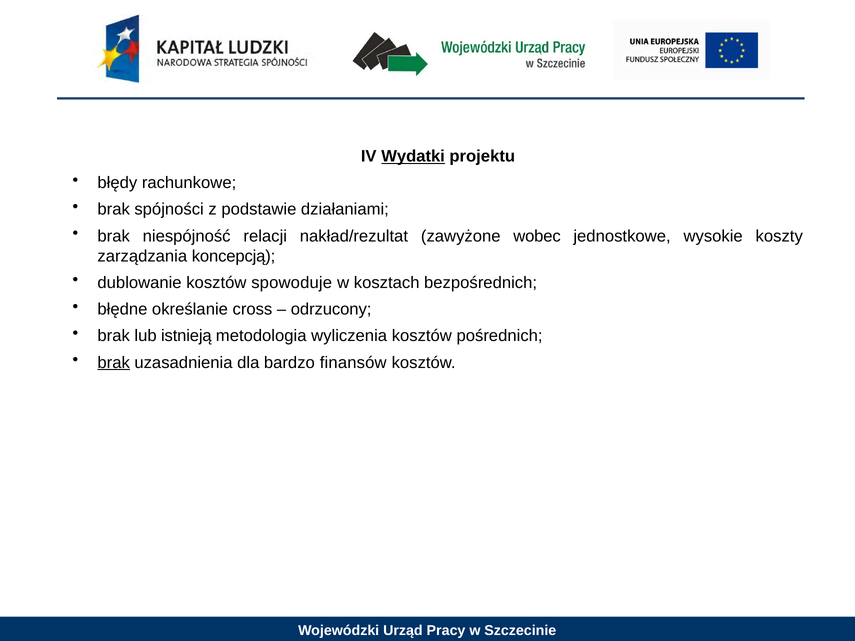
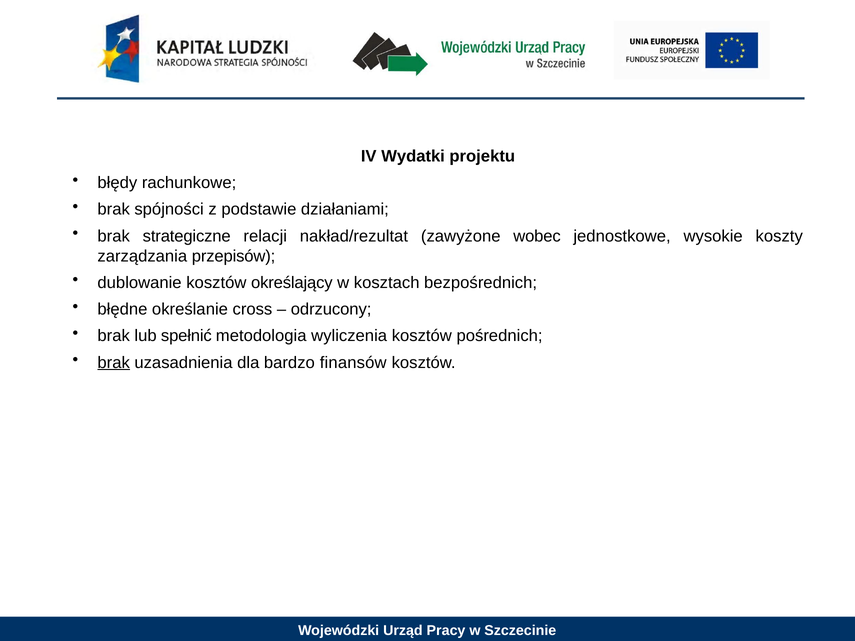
Wydatki underline: present -> none
niespójność: niespójność -> strategiczne
koncepcją: koncepcją -> przepisów
spowoduje: spowoduje -> określający
istnieją: istnieją -> spełnić
